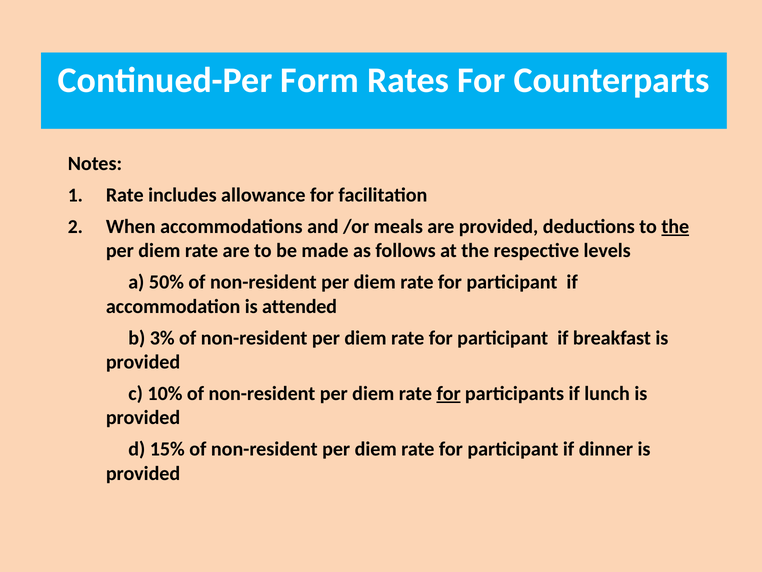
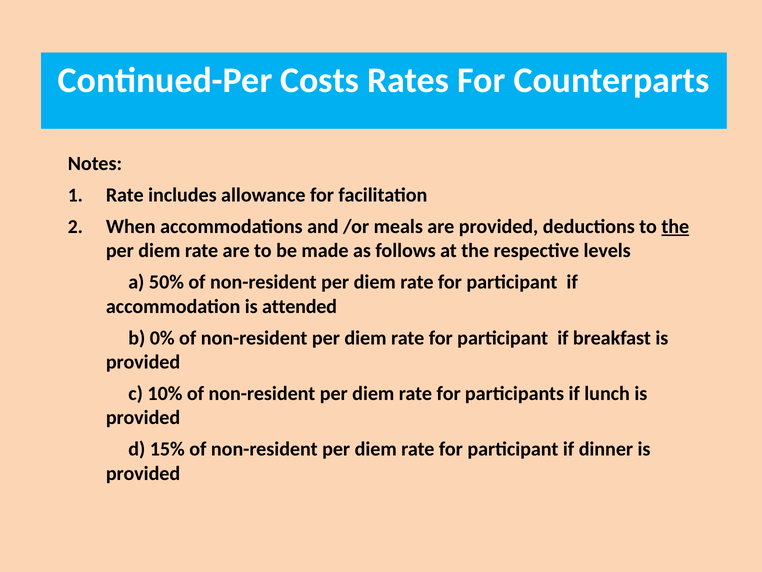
Form: Form -> Costs
3%: 3% -> 0%
for at (449, 393) underline: present -> none
